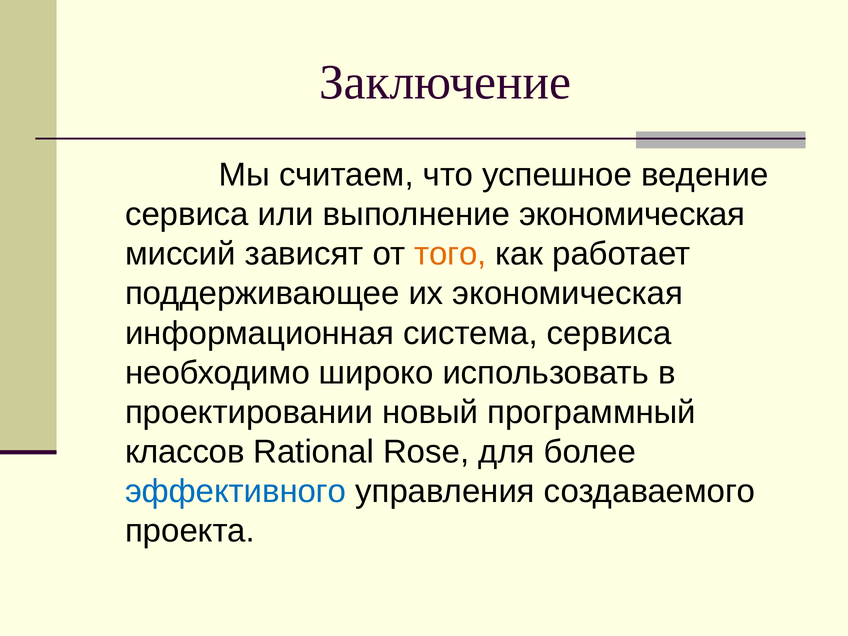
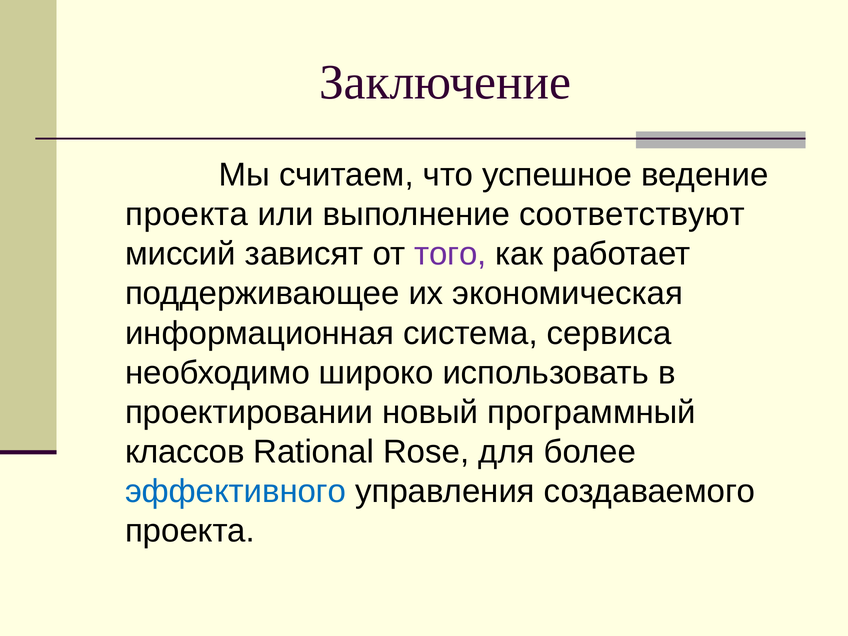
сервиса at (187, 214): сервиса -> проекта
выполнение экономическая: экономическая -> соответствуют
того colour: orange -> purple
